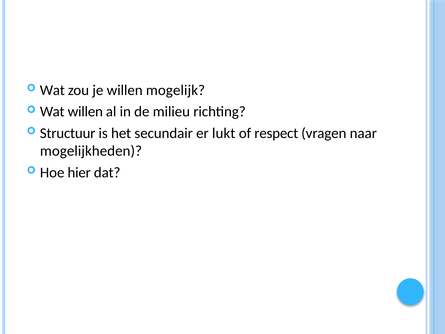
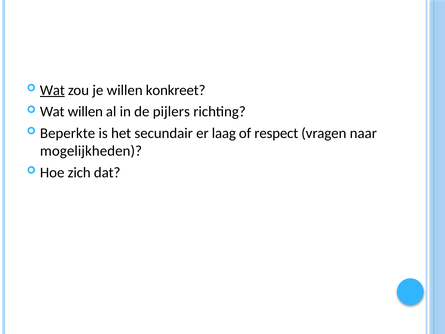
Wat at (52, 90) underline: none -> present
mogelijk: mogelijk -> konkreet
milieu: milieu -> pijlers
Structuur: Structuur -> Beperkte
lukt: lukt -> laag
hier: hier -> zich
